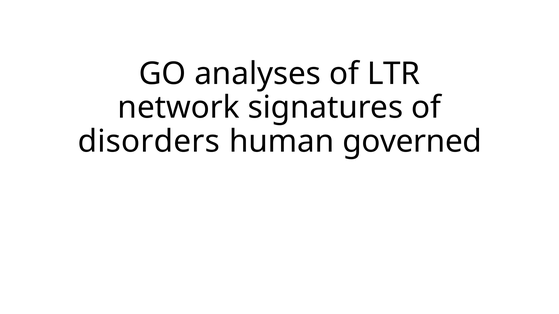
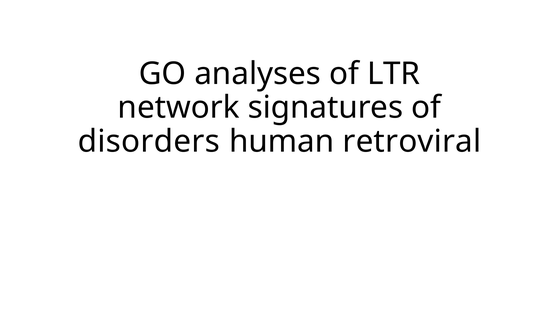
governed: governed -> retroviral
